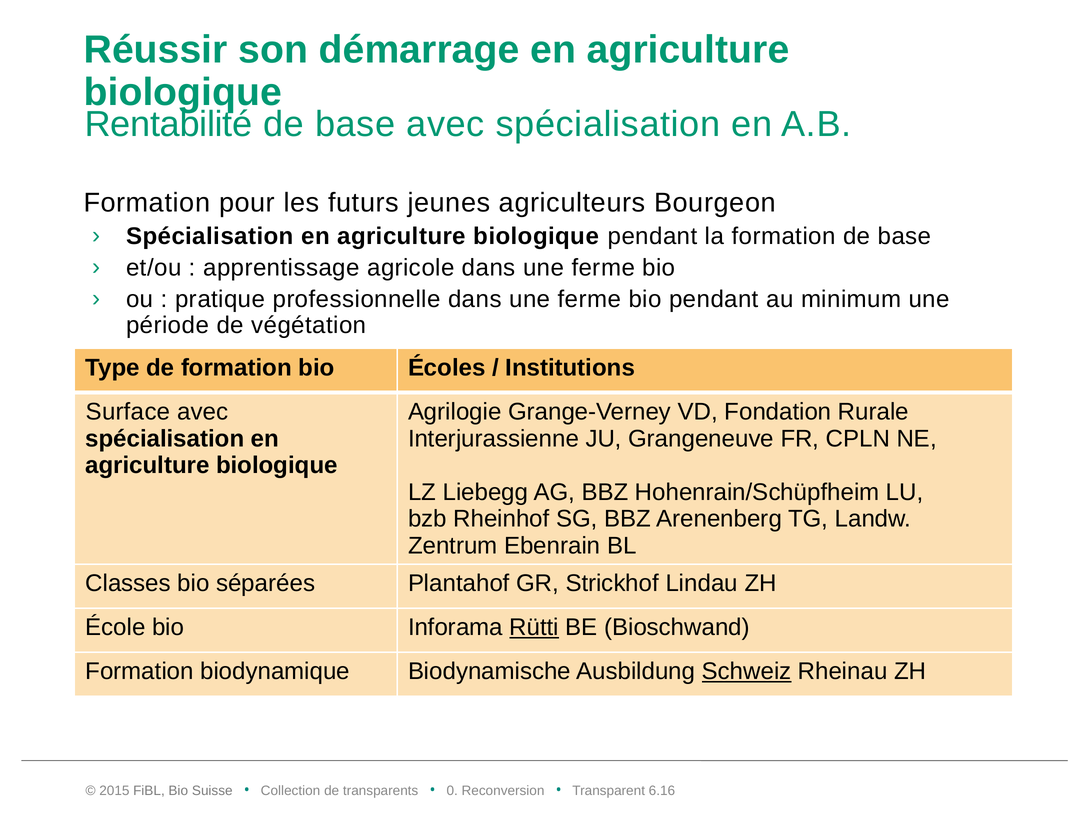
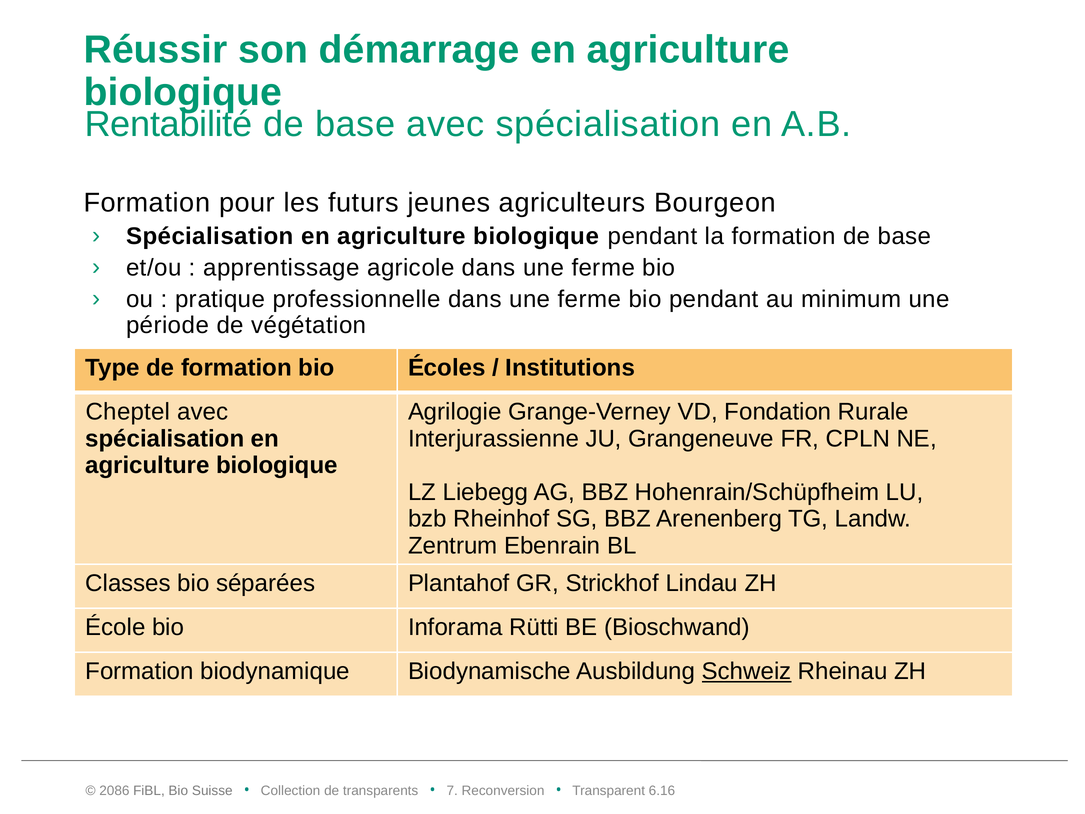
Surface: Surface -> Cheptel
Rütti underline: present -> none
2015: 2015 -> 2086
0: 0 -> 7
